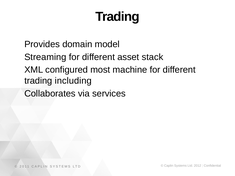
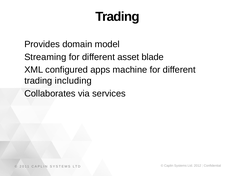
stack: stack -> blade
most: most -> apps
